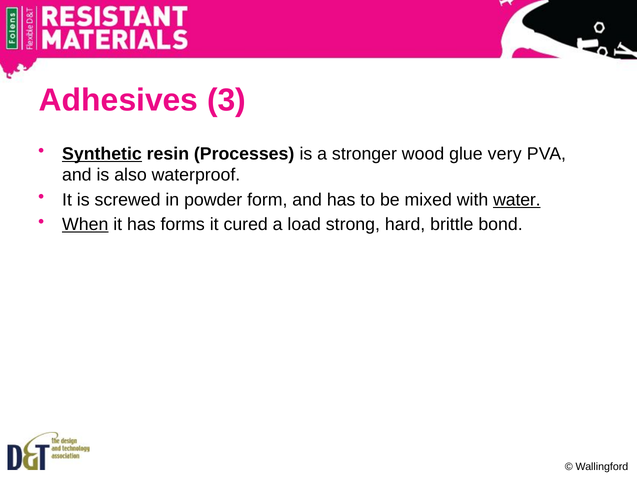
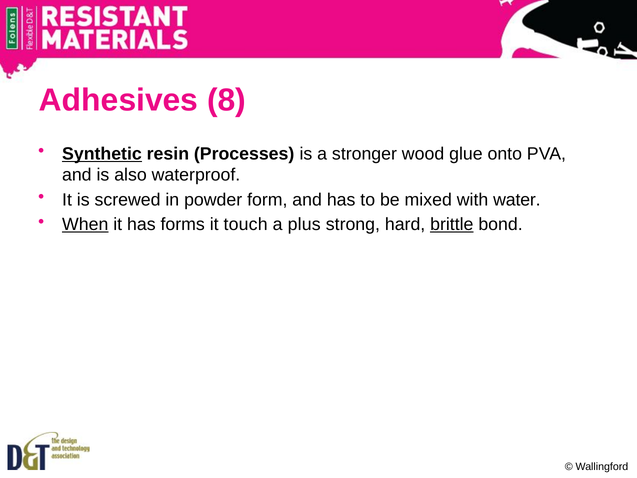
3: 3 -> 8
very: very -> onto
water underline: present -> none
cured: cured -> touch
load: load -> plus
brittle underline: none -> present
